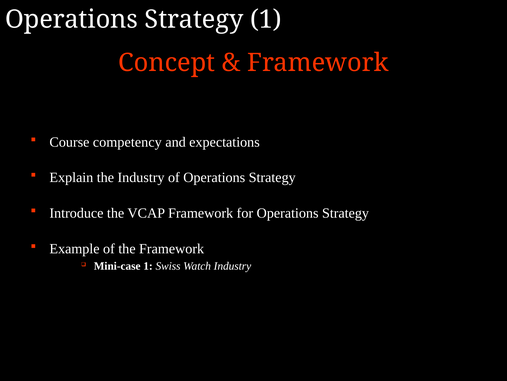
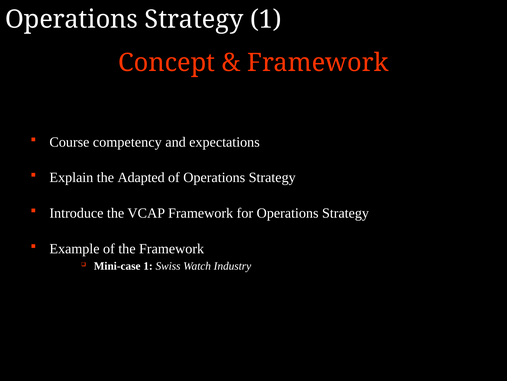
the Industry: Industry -> Adapted
